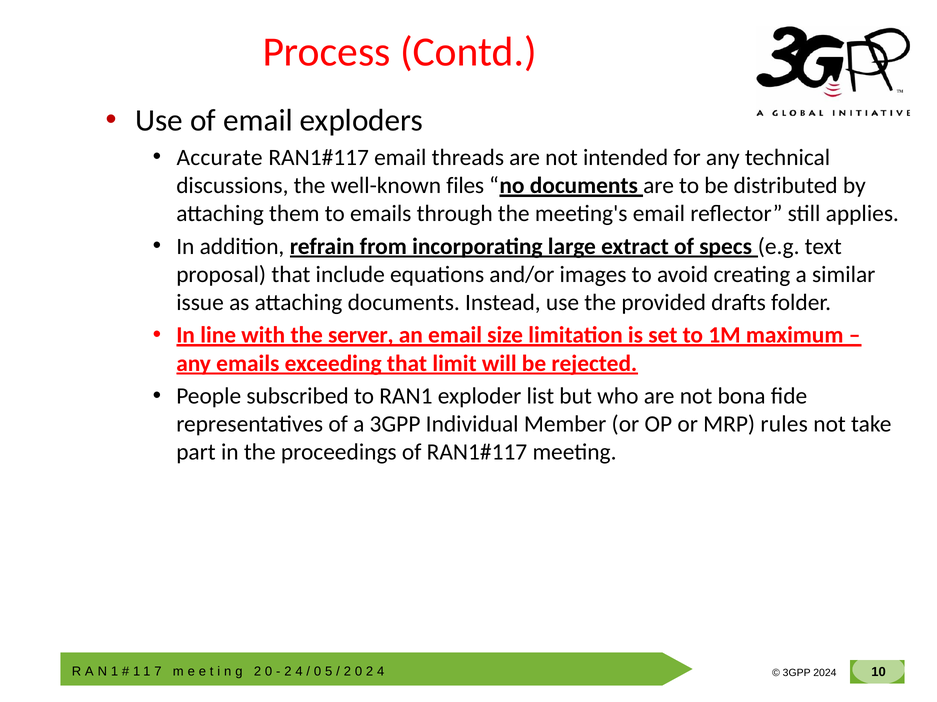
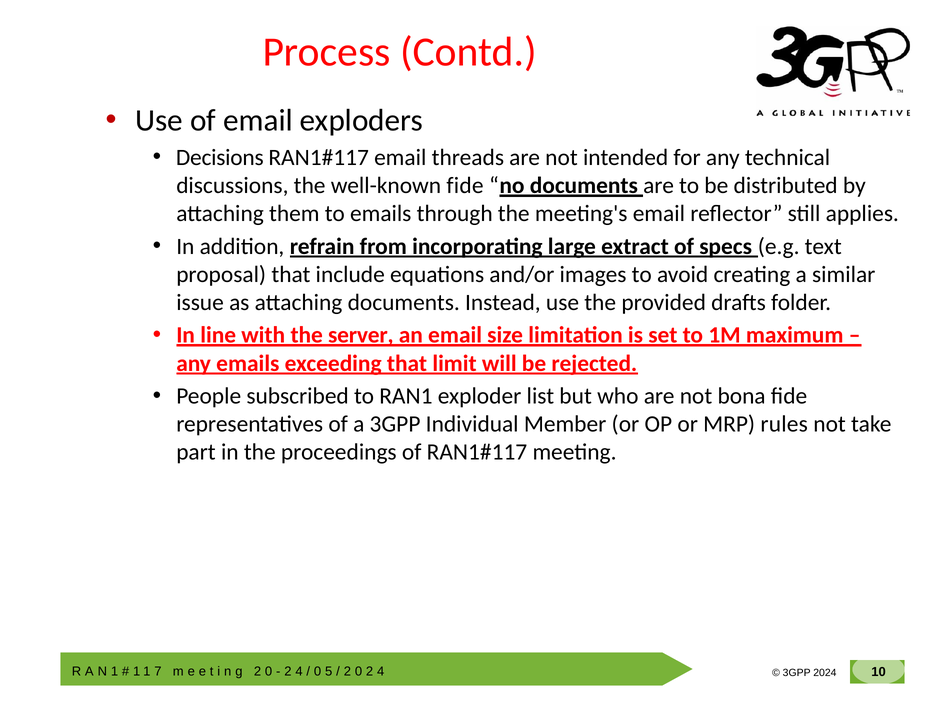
Accurate: Accurate -> Decisions
well-known files: files -> fide
